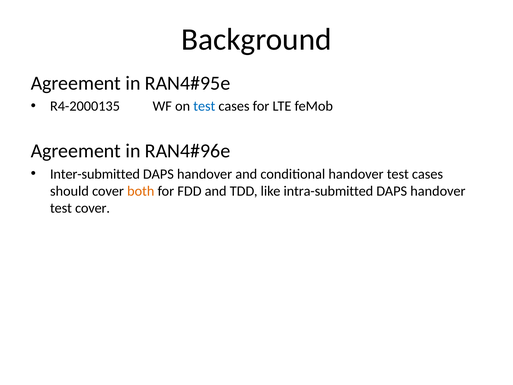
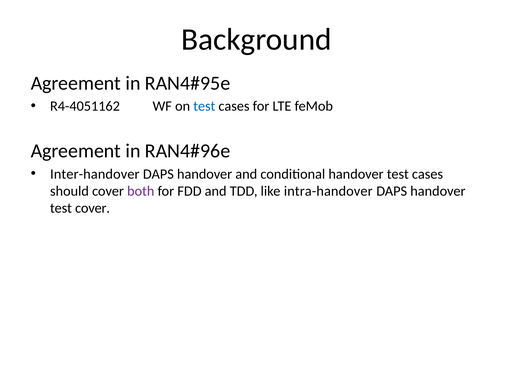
R4-2000135: R4-2000135 -> R4-4051162
Inter-submitted: Inter-submitted -> Inter-handover
both colour: orange -> purple
intra-submitted: intra-submitted -> intra-handover
